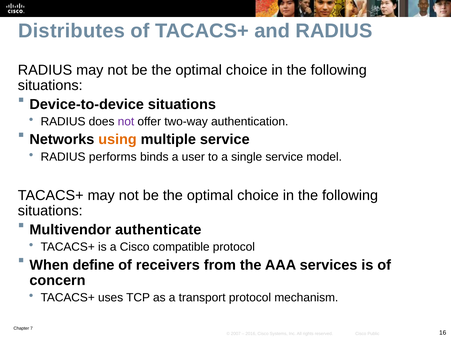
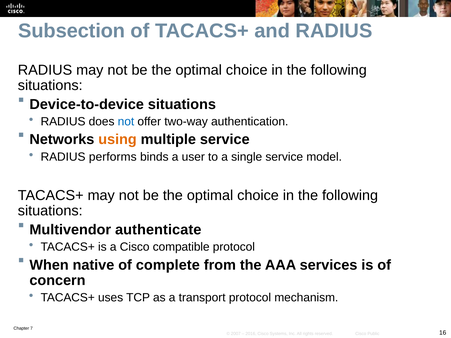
Distributes: Distributes -> Subsection
not at (126, 122) colour: purple -> blue
define: define -> native
receivers: receivers -> complete
